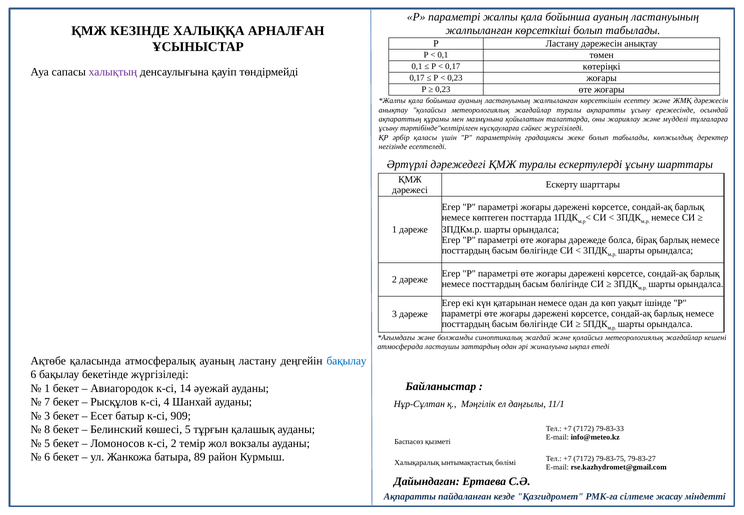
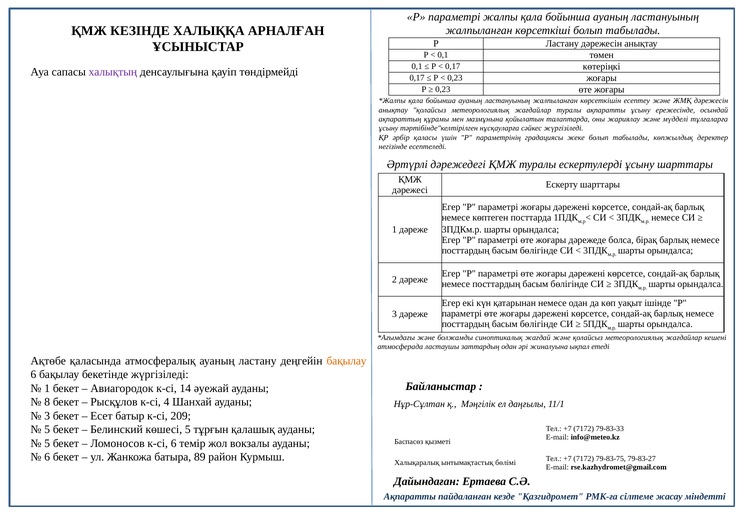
бақылау at (347, 361) colour: blue -> orange
7: 7 -> 8
909: 909 -> 209
8 at (47, 430): 8 -> 5
к-сі 2: 2 -> 6
